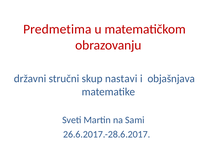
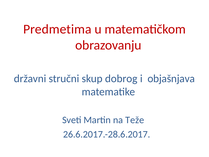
nastavi: nastavi -> dobrog
Sami: Sami -> Teže
